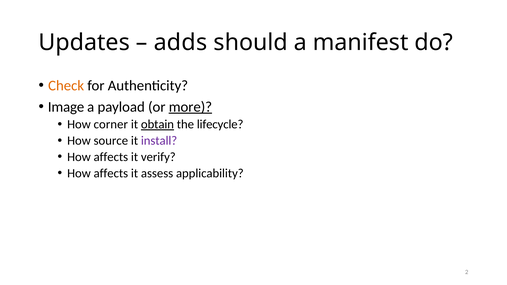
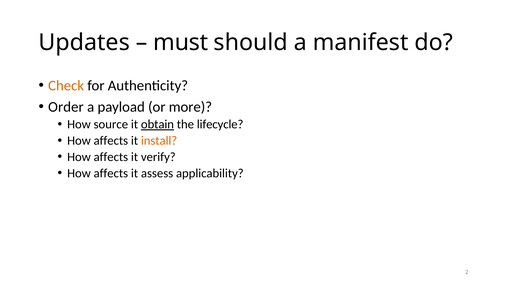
adds: adds -> must
Image: Image -> Order
more underline: present -> none
corner: corner -> source
source at (111, 141): source -> affects
install colour: purple -> orange
